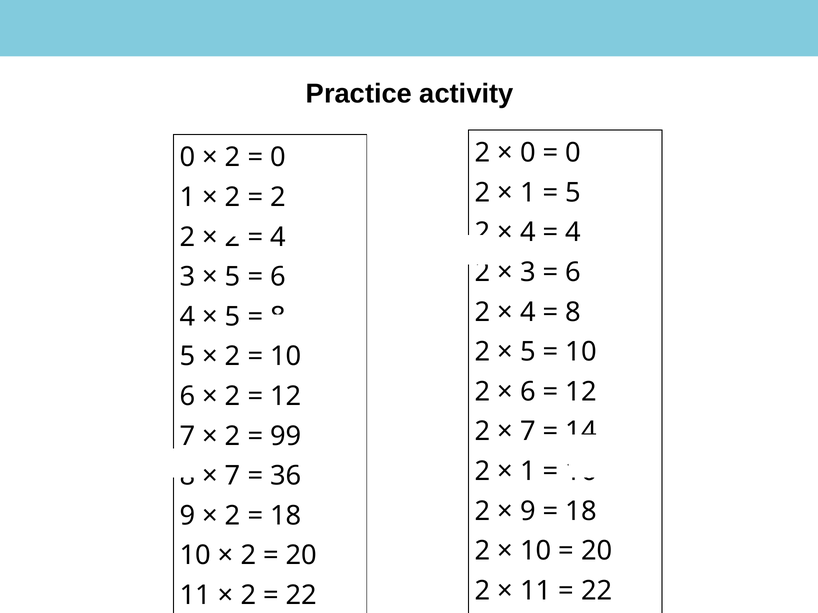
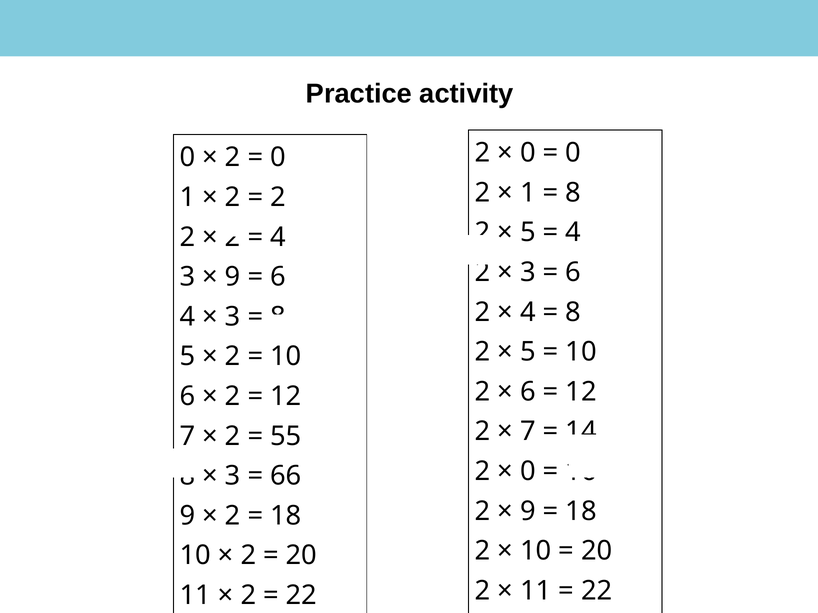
5 at (573, 193): 5 -> 8
4 at (528, 233): 4 -> 5
5 at (233, 277): 5 -> 9
5 at (233, 317): 5 -> 3
99: 99 -> 55
1 at (528, 472): 1 -> 0
7 at (233, 476): 7 -> 3
36: 36 -> 66
